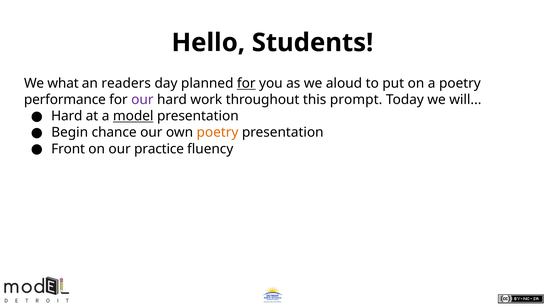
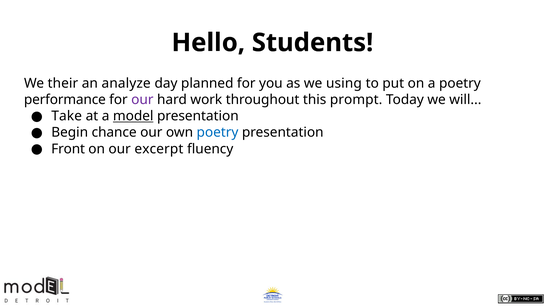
what: what -> their
readers: readers -> analyze
for at (246, 83) underline: present -> none
aloud: aloud -> using
Hard at (67, 116): Hard -> Take
poetry at (217, 132) colour: orange -> blue
practice: practice -> excerpt
